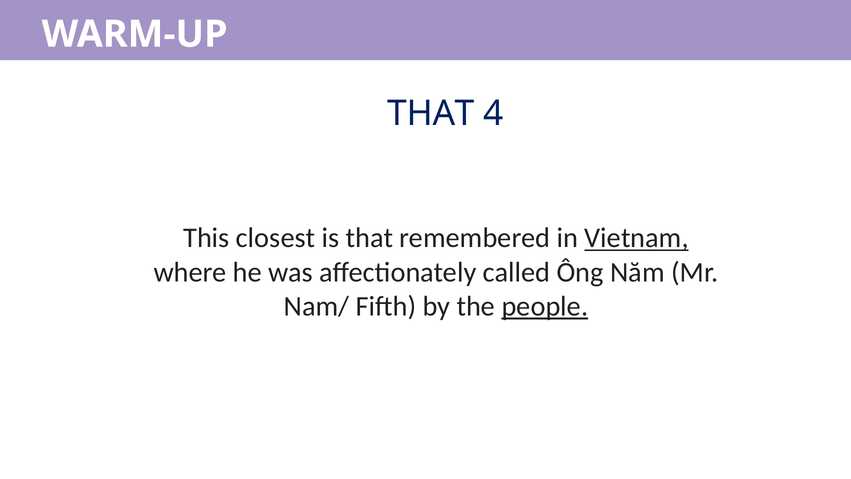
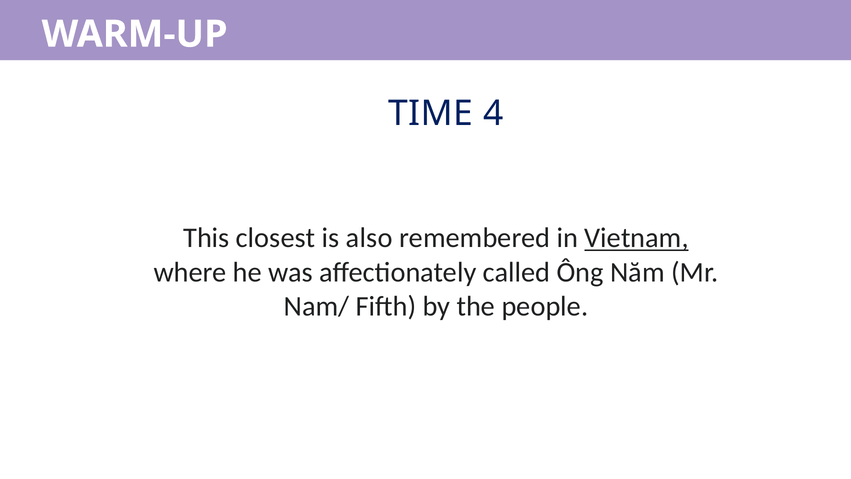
THAT at (431, 113): THAT -> TIME
is that: that -> also
people underline: present -> none
